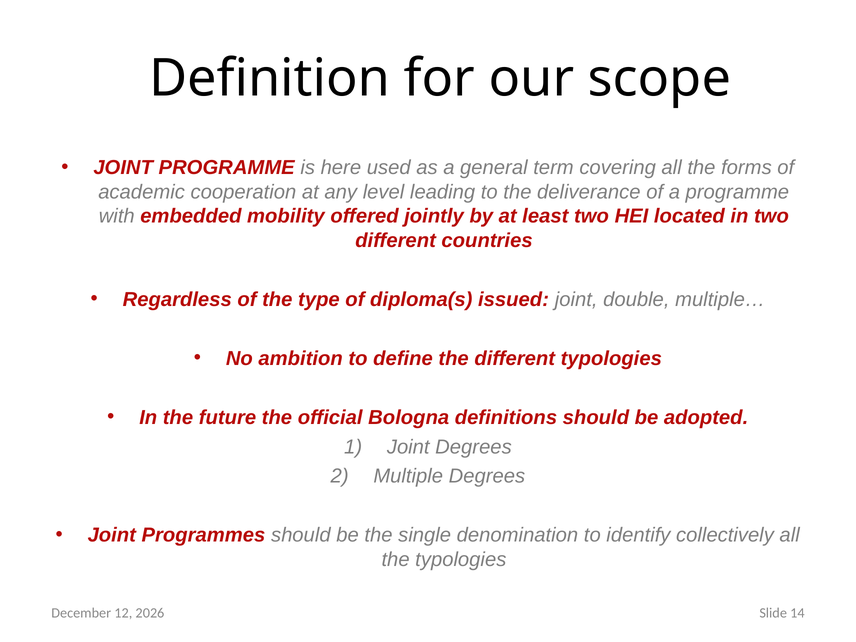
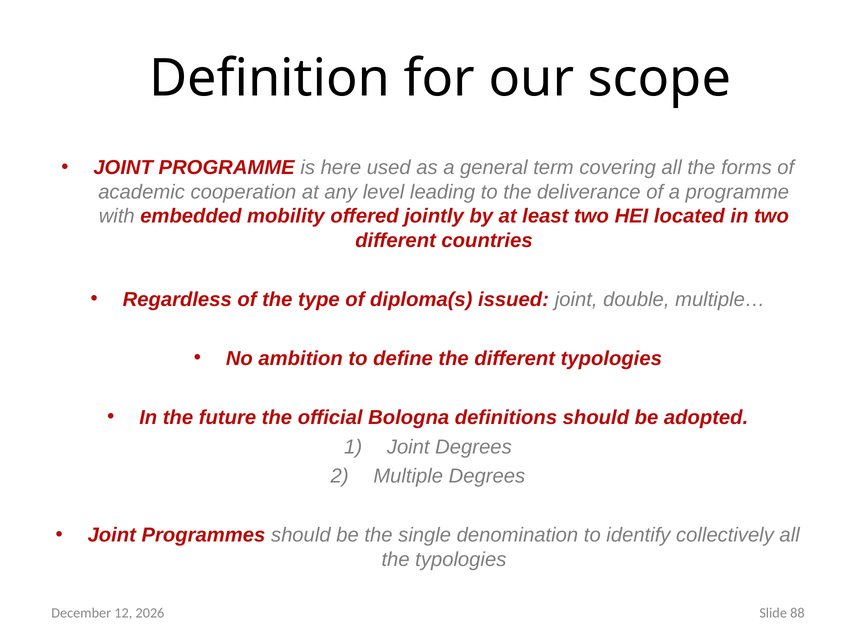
14: 14 -> 88
